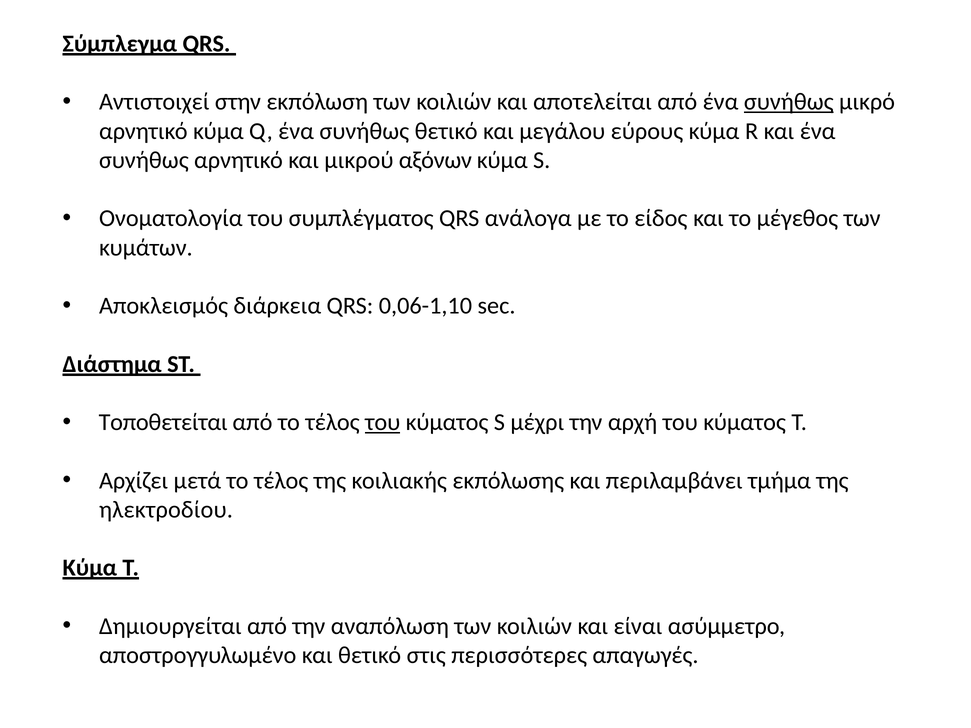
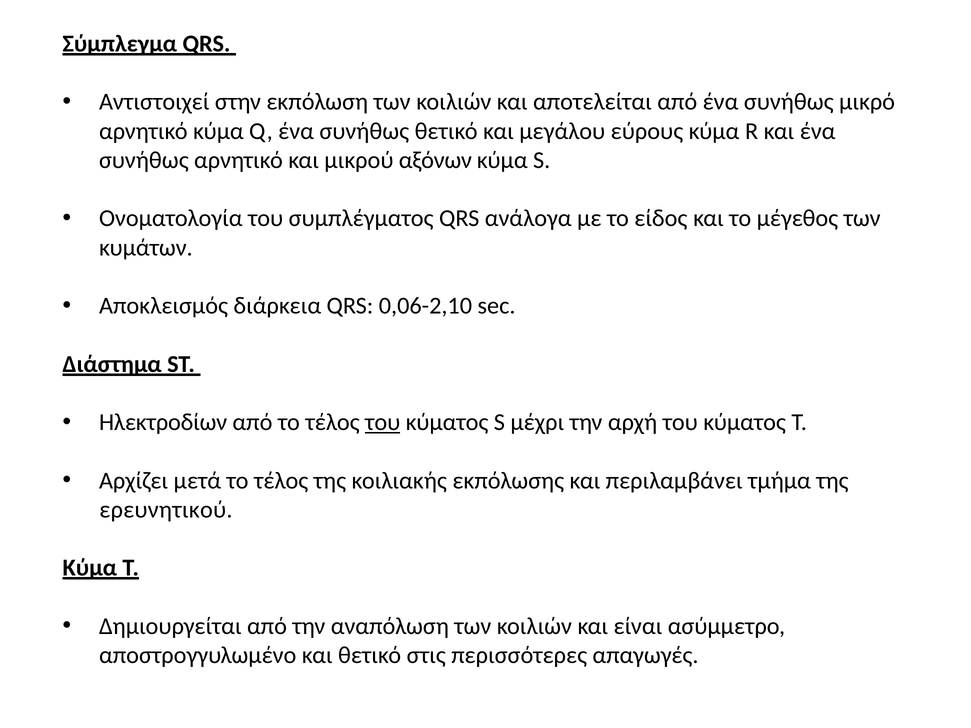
συνήθως at (789, 102) underline: present -> none
0,06-1,10: 0,06-1,10 -> 0,06-2,10
Τοποθετείται: Τοποθετείται -> Ηλεκτροδίων
ηλεκτροδίου: ηλεκτροδίου -> ερευνητικού
